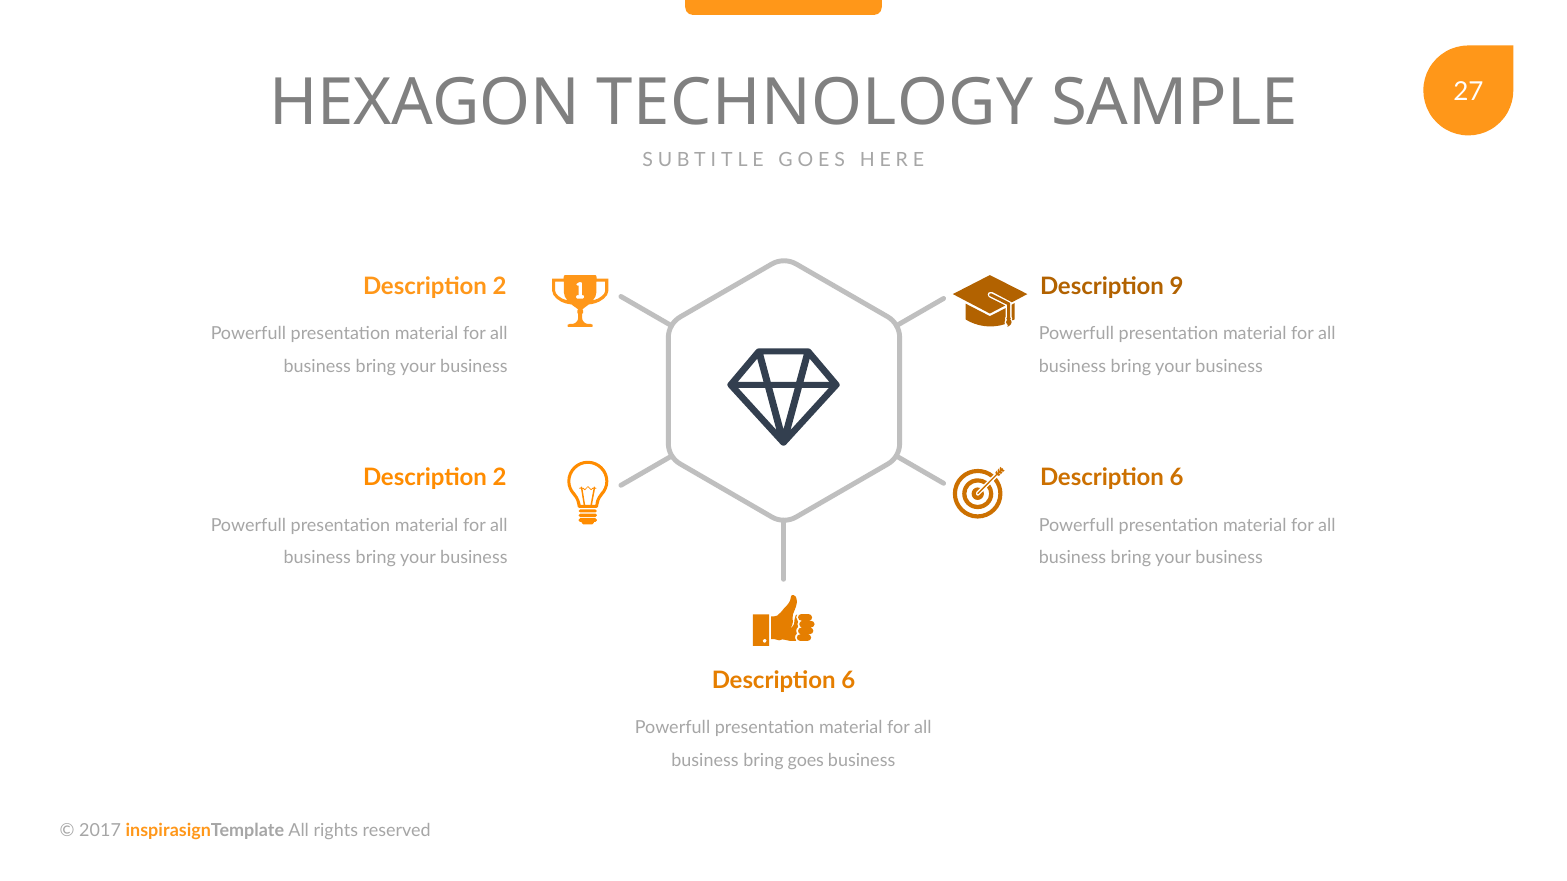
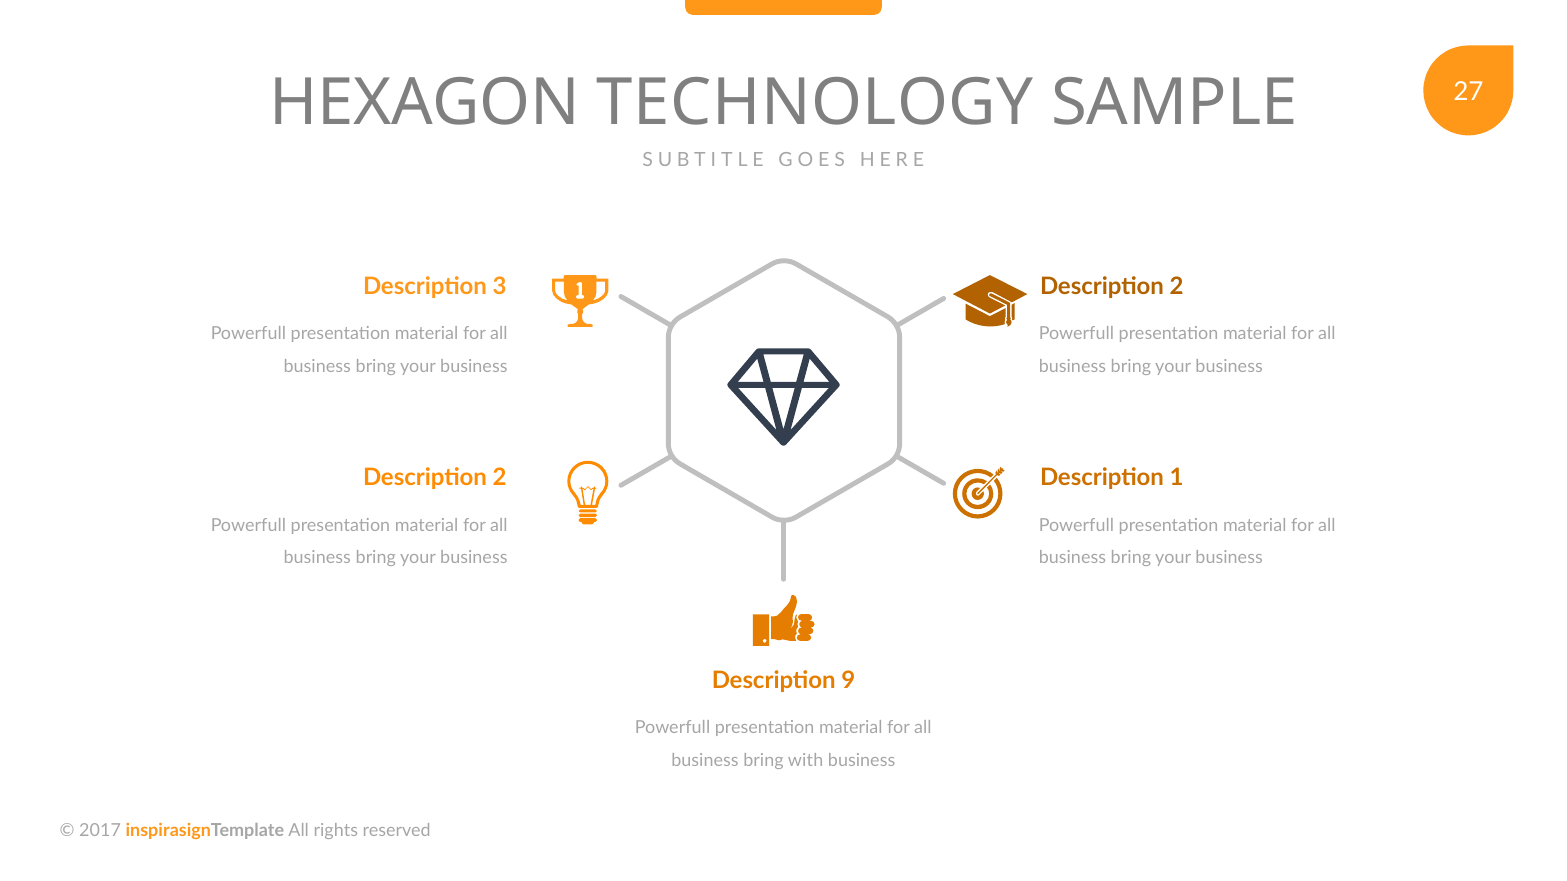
2 at (500, 286): 2 -> 3
9 at (1177, 286): 9 -> 2
6 at (1177, 478): 6 -> 1
6 at (848, 681): 6 -> 9
goes: goes -> with
